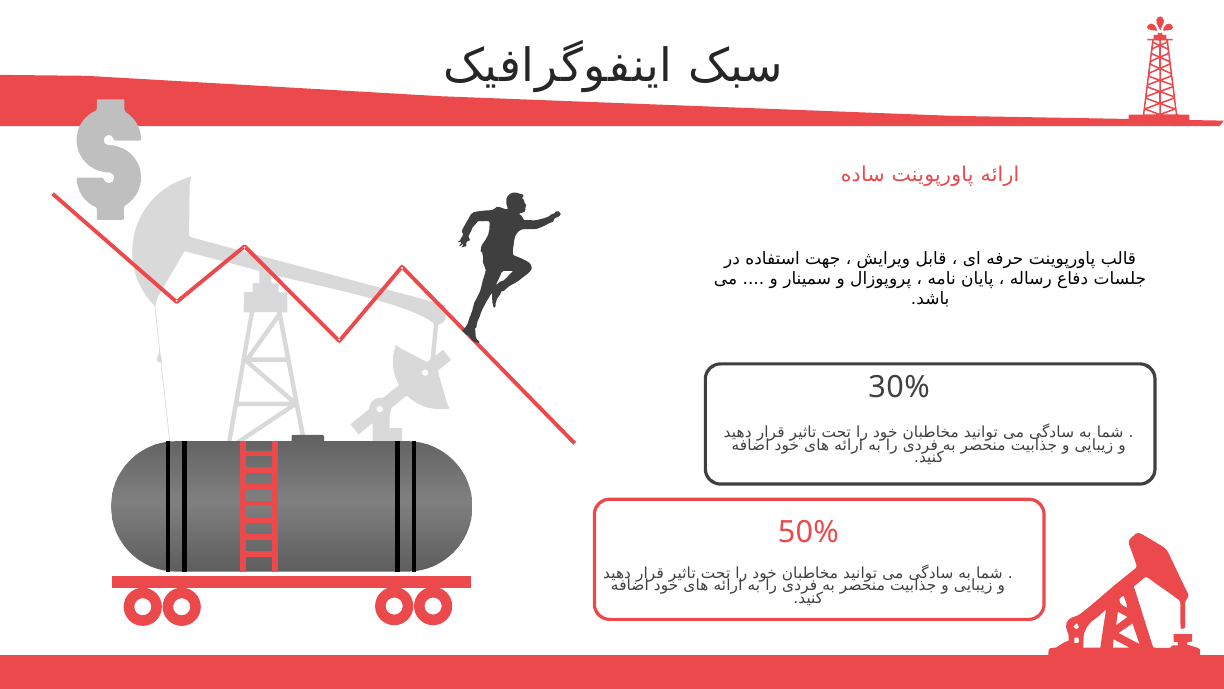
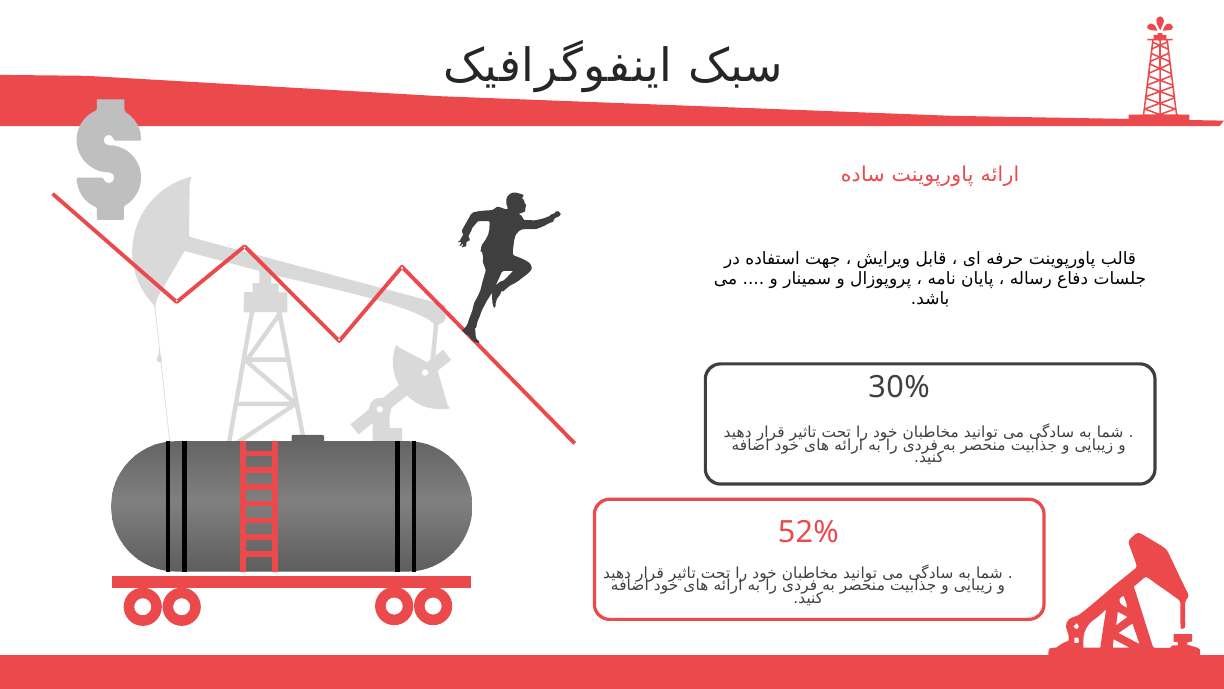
50%: 50% -> 52%
